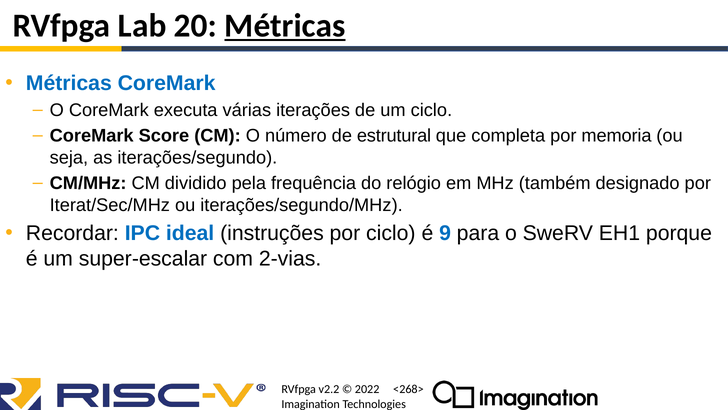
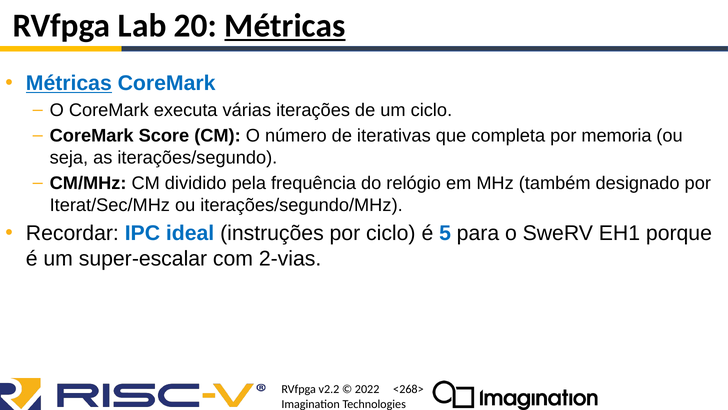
Métricas at (69, 83) underline: none -> present
estrutural: estrutural -> iterativas
9: 9 -> 5
